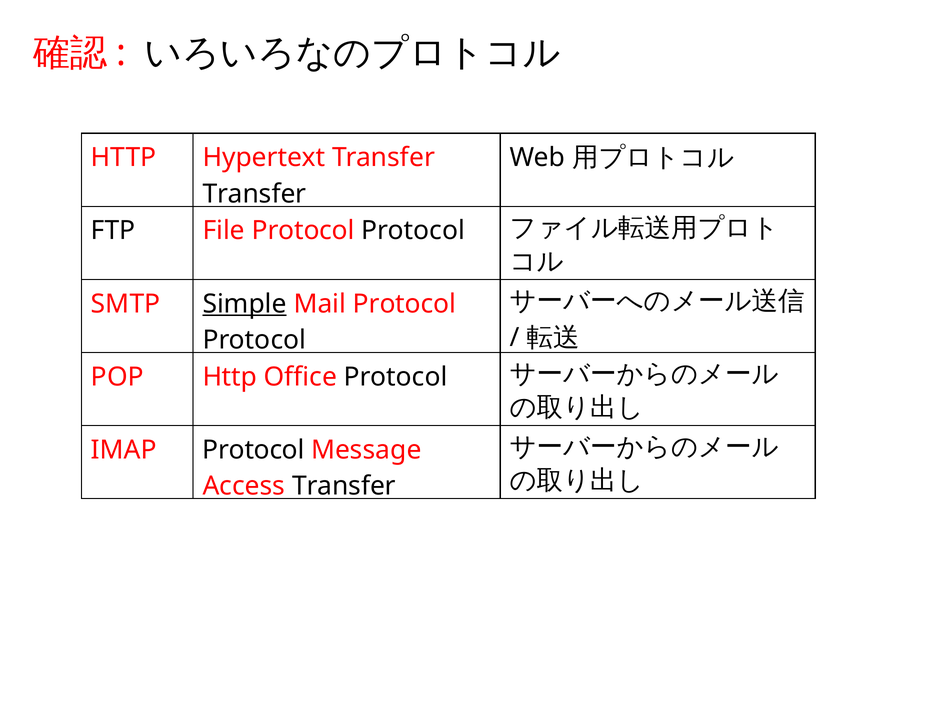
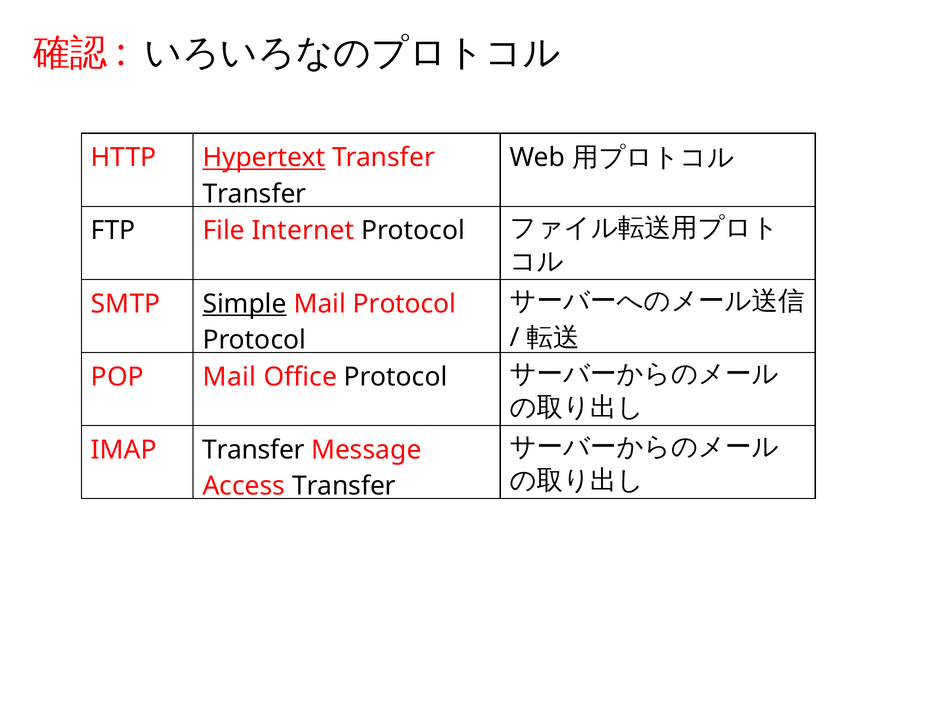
Hypertext underline: none -> present
File Protocol: Protocol -> Internet
POP Http: Http -> Mail
IMAP Protocol: Protocol -> Transfer
